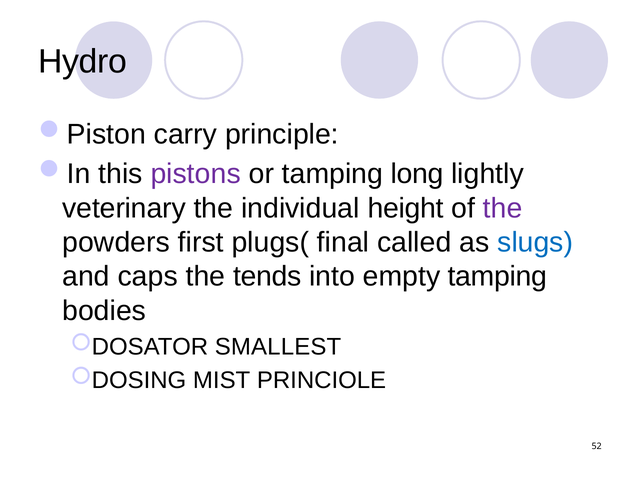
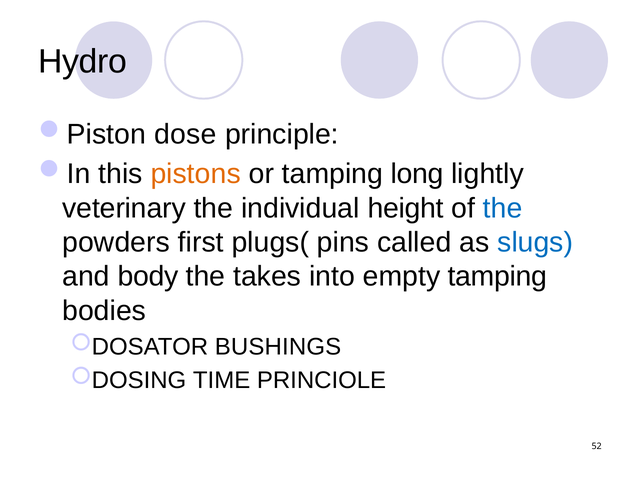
carry: carry -> dose
pistons colour: purple -> orange
the at (503, 208) colour: purple -> blue
final: final -> pins
caps: caps -> body
tends: tends -> takes
SMALLEST: SMALLEST -> BUSHINGS
MIST: MIST -> TIME
